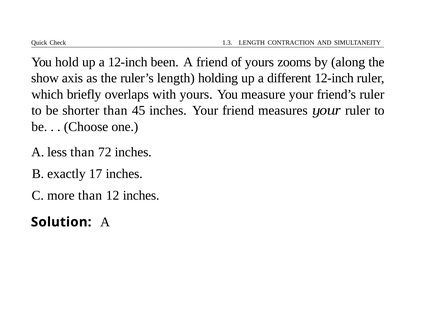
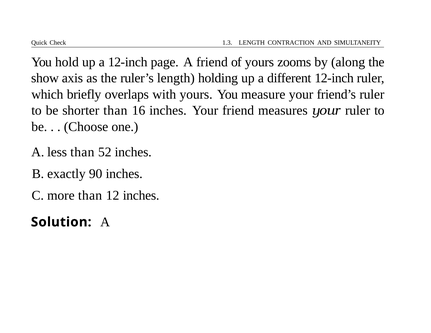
been: been -> page
45: 45 -> 16
72: 72 -> 52
17: 17 -> 90
